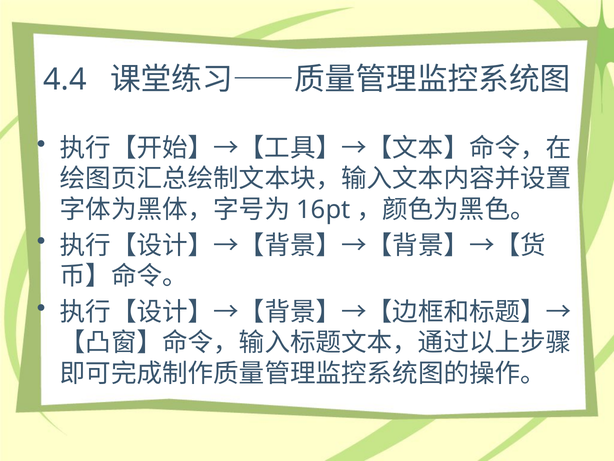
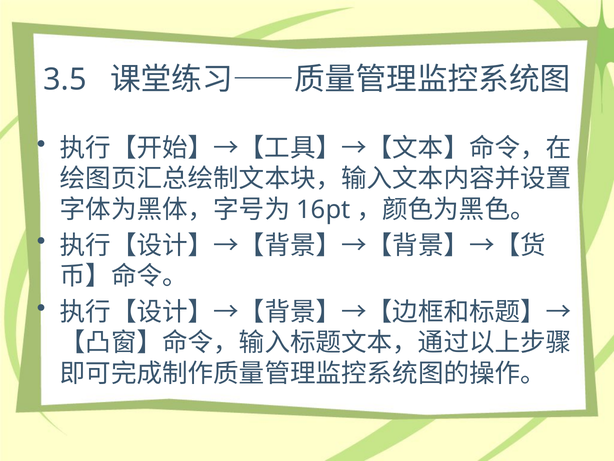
4.4: 4.4 -> 3.5
